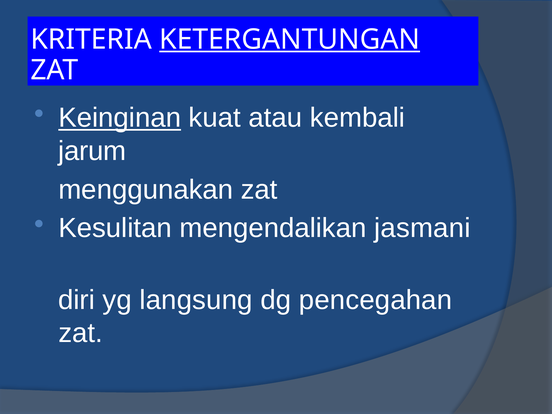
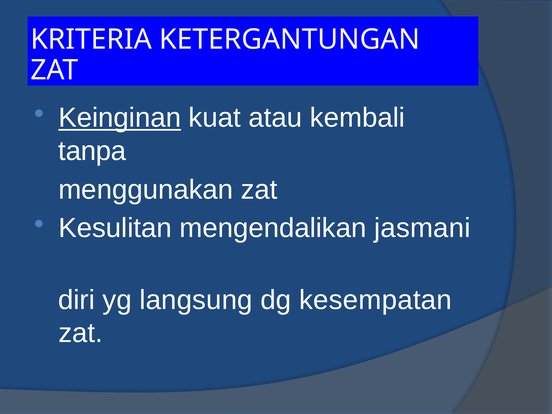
KETERGANTUNGAN underline: present -> none
jarum: jarum -> tanpa
pencegahan: pencegahan -> kesempatan
